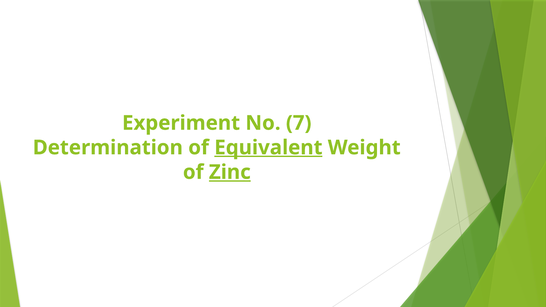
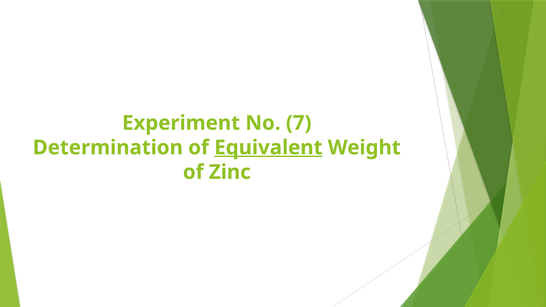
Zinc underline: present -> none
